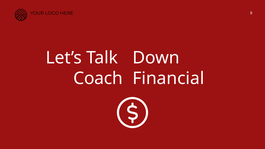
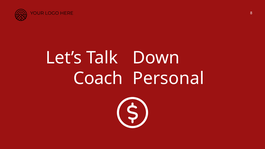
Financial: Financial -> Personal
